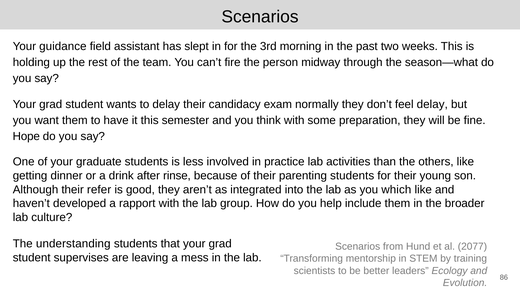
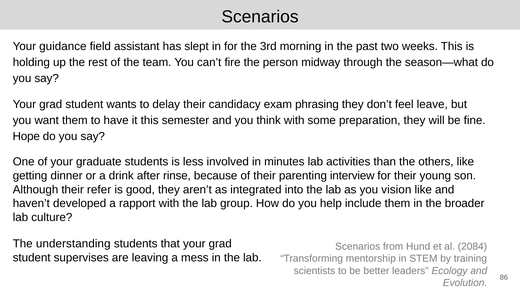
normally: normally -> phrasing
feel delay: delay -> leave
practice: practice -> minutes
parenting students: students -> interview
which: which -> vision
2077: 2077 -> 2084
